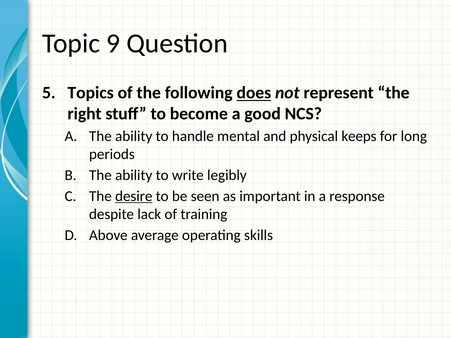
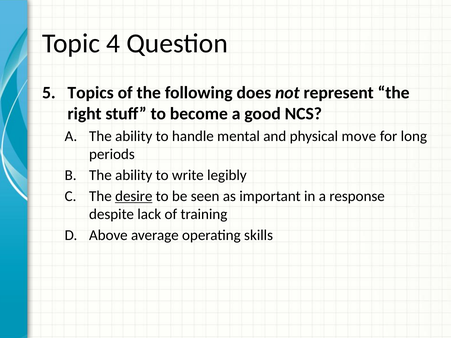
9: 9 -> 4
does underline: present -> none
keeps: keeps -> move
